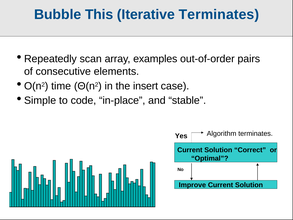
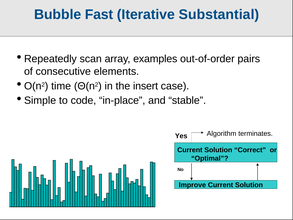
This: This -> Fast
Iterative Terminates: Terminates -> Substantial
